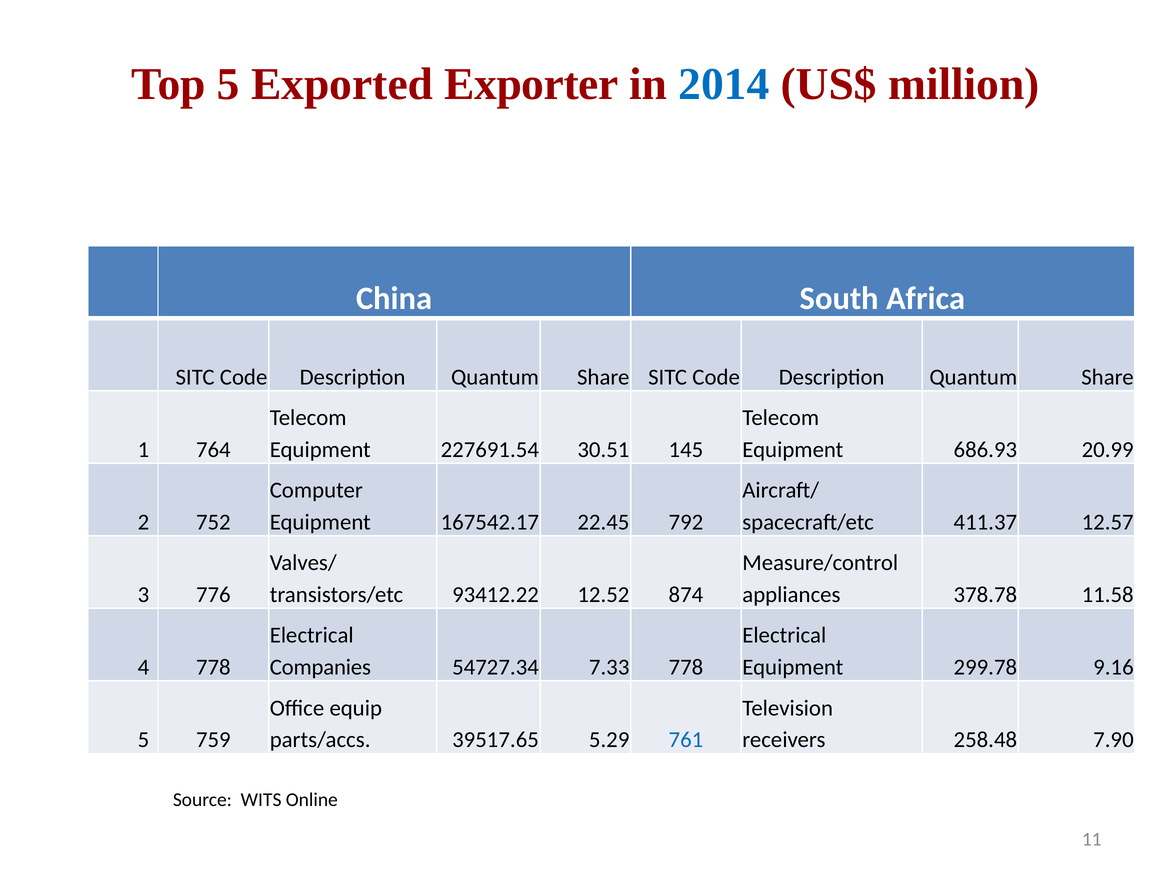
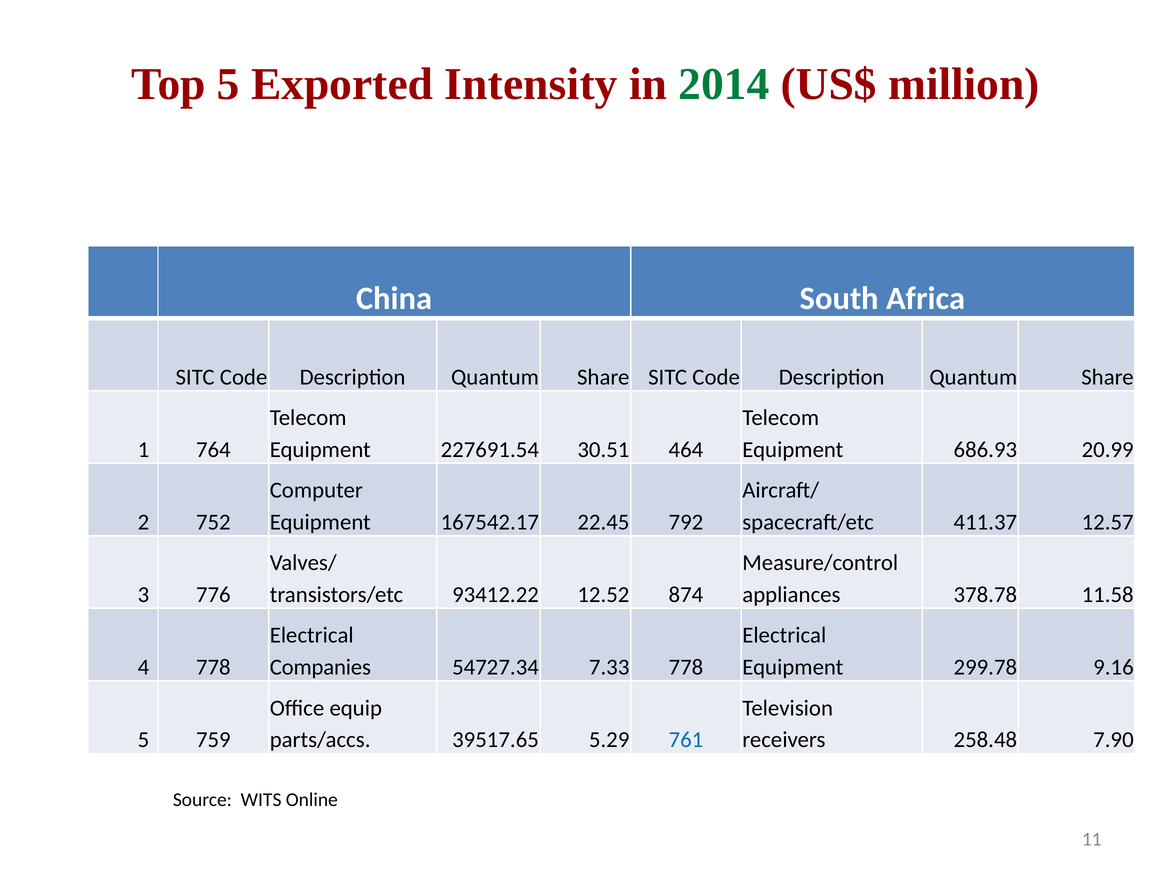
Exporter: Exporter -> Intensity
2014 colour: blue -> green
145: 145 -> 464
